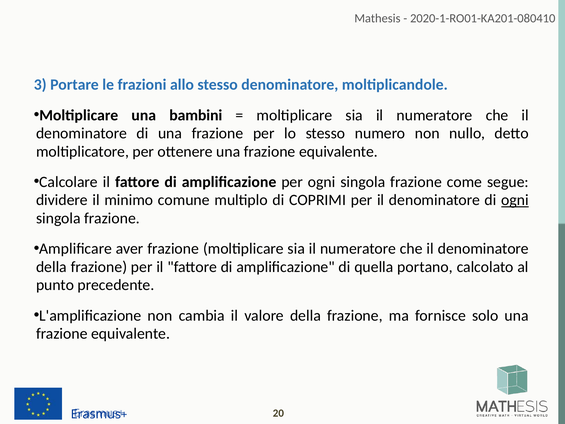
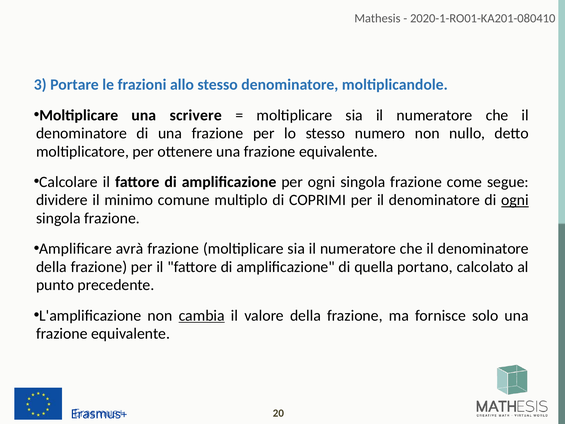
bambini: bambini -> scrivere
aver: aver -> avrà
cambia underline: none -> present
